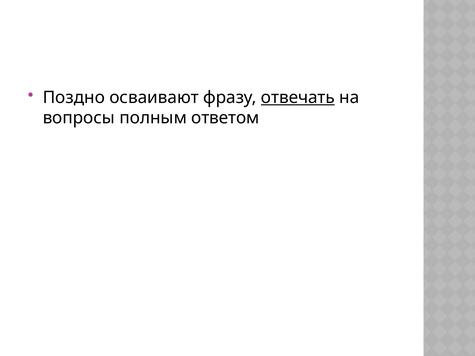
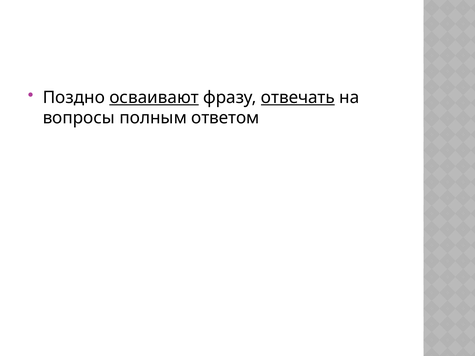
осваивают underline: none -> present
